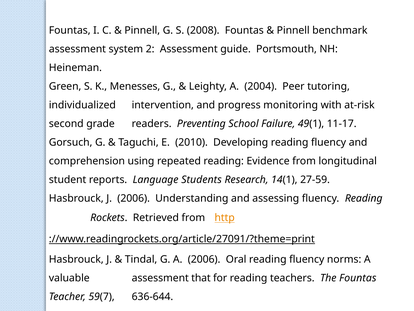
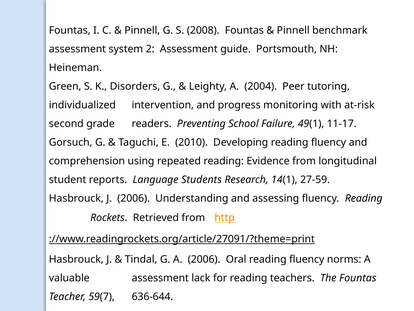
Menesses: Menesses -> Disorders
that: that -> lack
